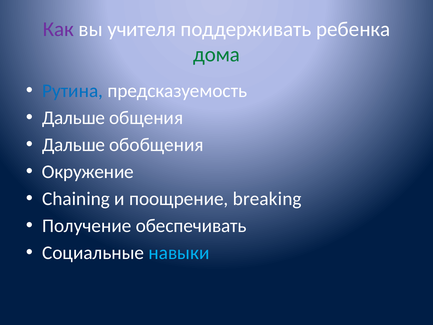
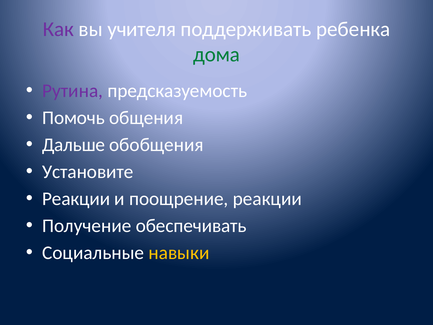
Рутина colour: blue -> purple
Дальше at (74, 118): Дальше -> Помочь
Окружение: Окружение -> Установите
Chaining at (76, 199): Chaining -> Реакции
поощрение breaking: breaking -> реакции
навыки colour: light blue -> yellow
